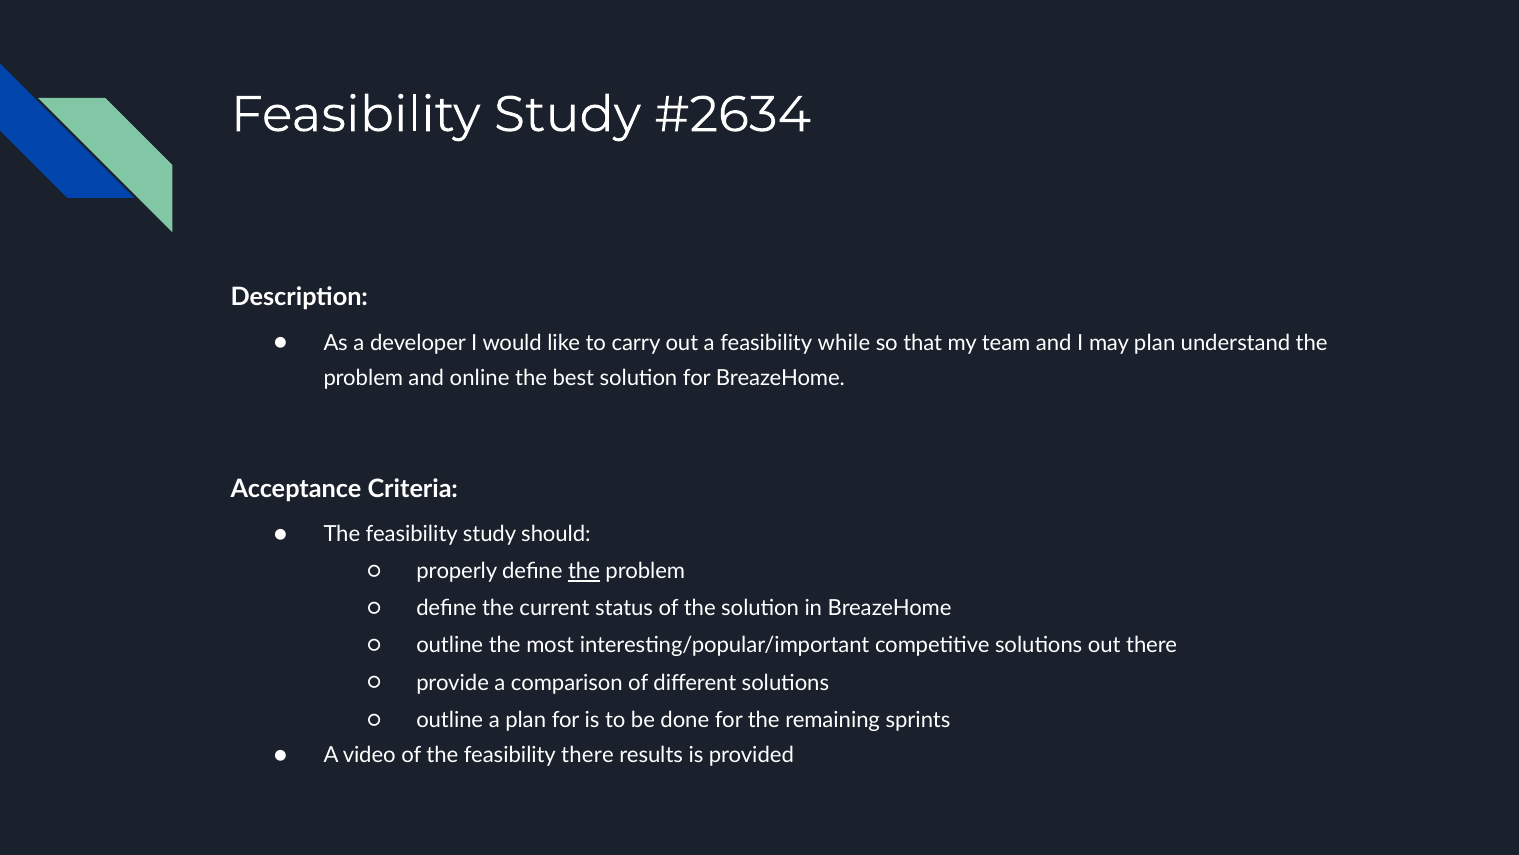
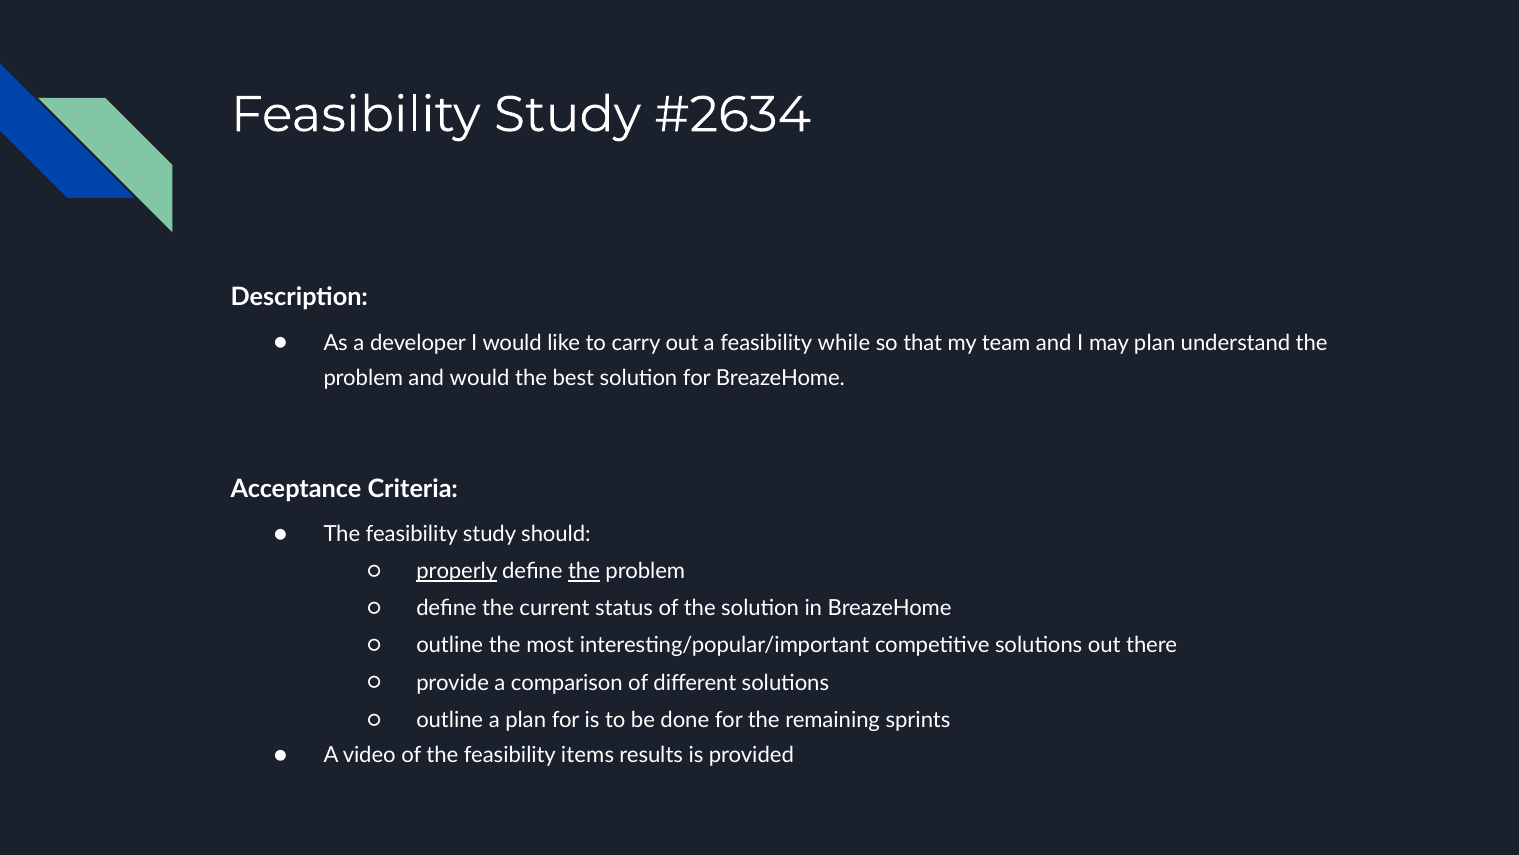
and online: online -> would
properly underline: none -> present
feasibility there: there -> items
